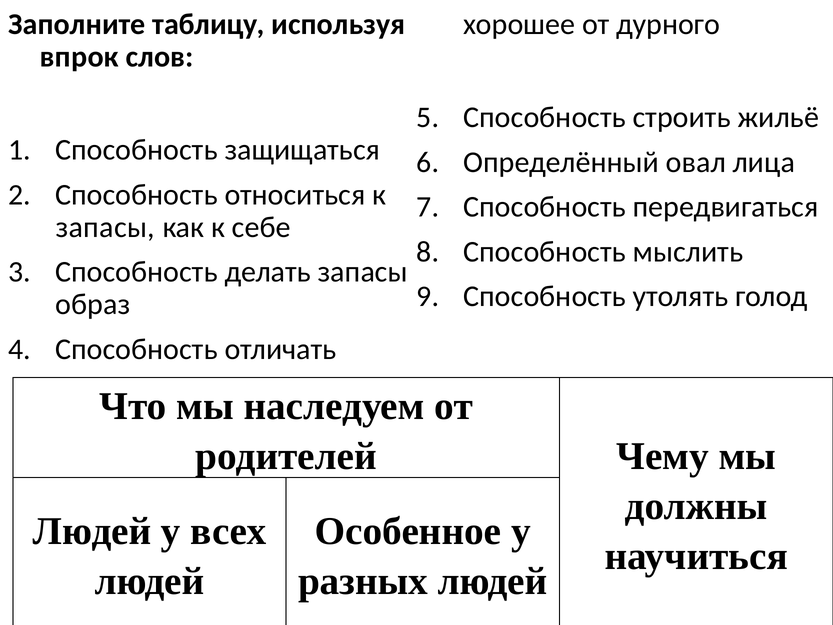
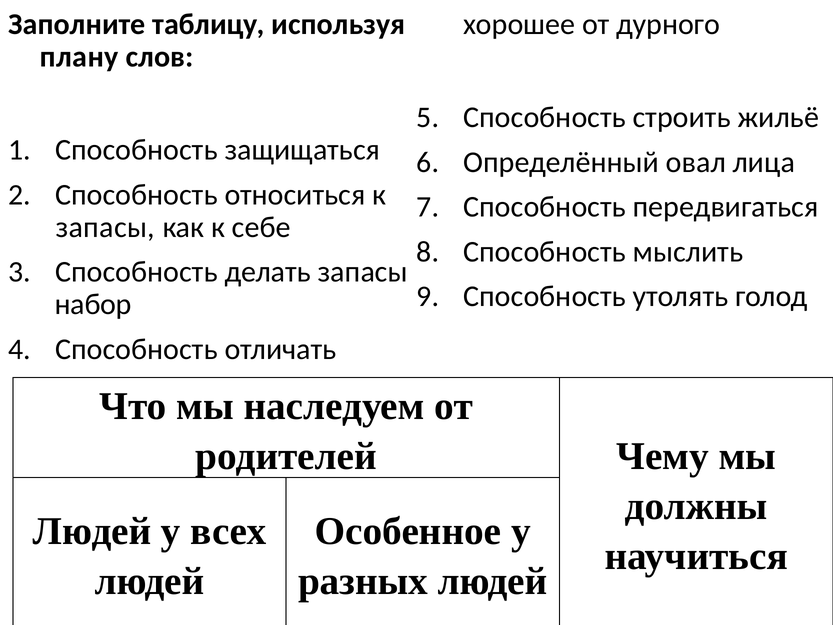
впрок: впрок -> плану
образ: образ -> набор
